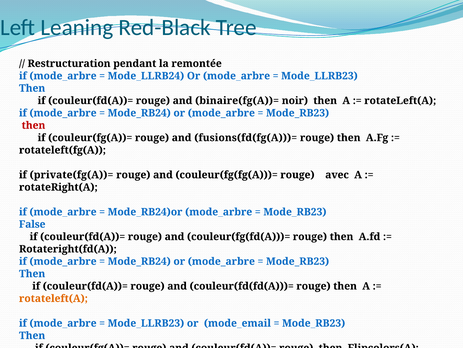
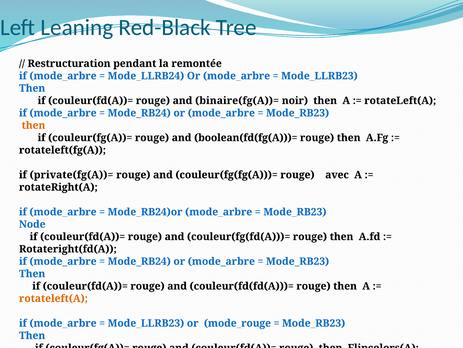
then at (33, 125) colour: red -> orange
fusions(fd(fg(A)))=: fusions(fd(fg(A)))= -> boolean(fd(fg(A)))=
False: False -> Node
mode_email: mode_email -> mode_rouge
